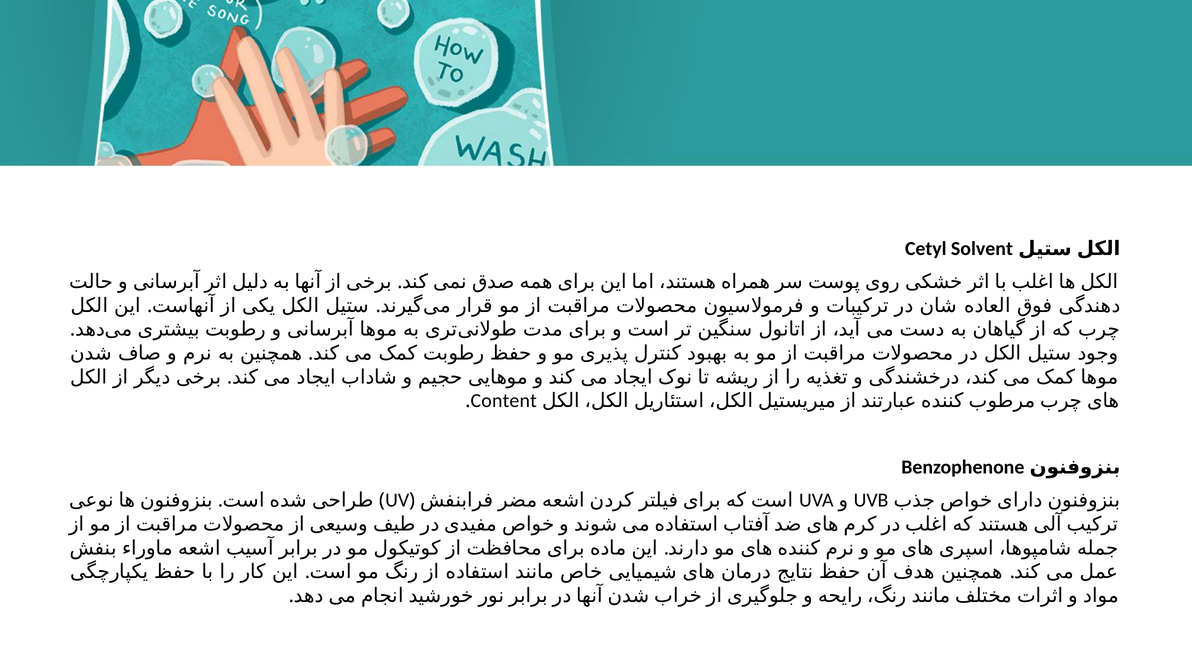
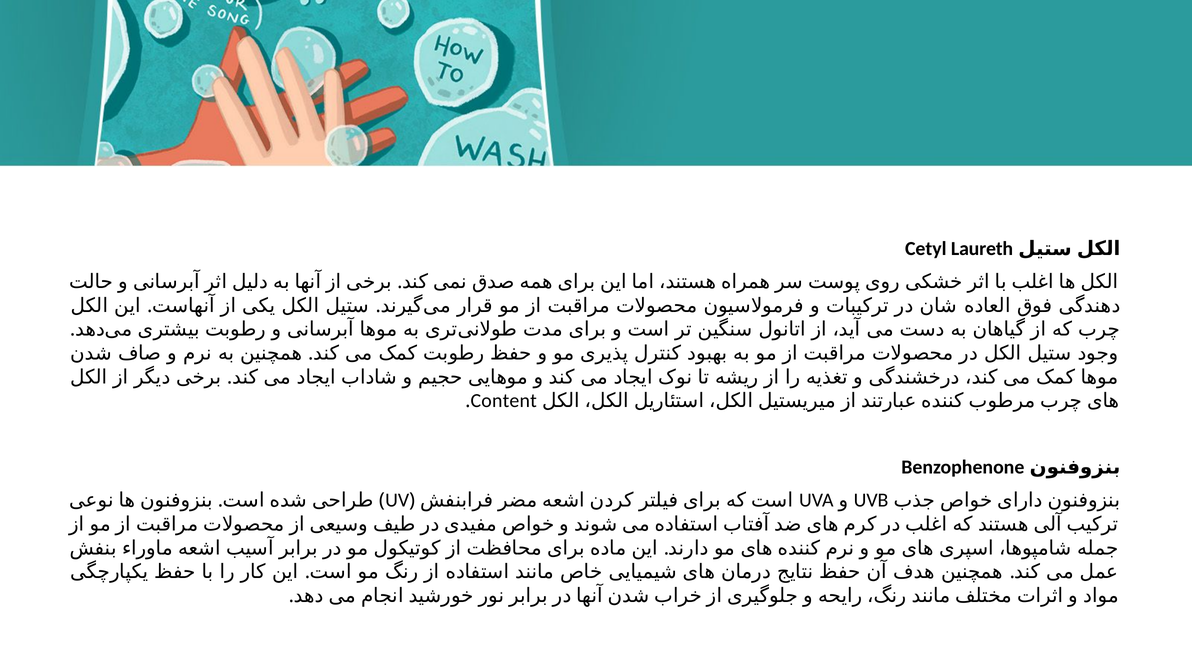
Solvent: Solvent -> Laureth
